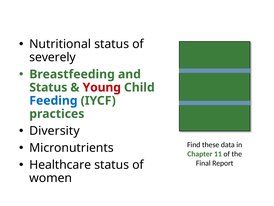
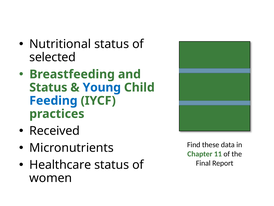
severely: severely -> selected
Young colour: red -> blue
Diversity: Diversity -> Received
